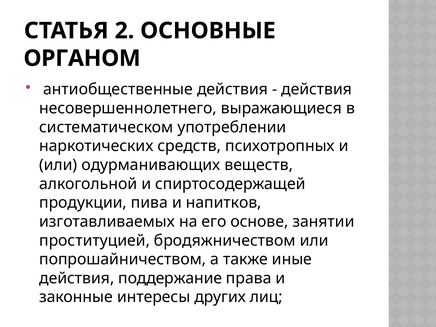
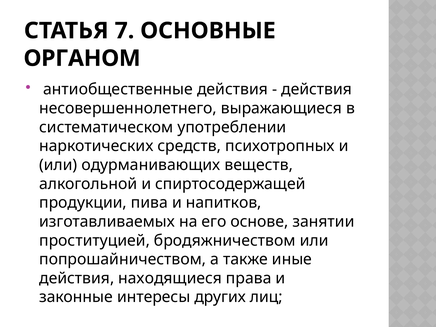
2: 2 -> 7
поддержание: поддержание -> находящиеся
